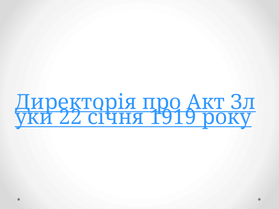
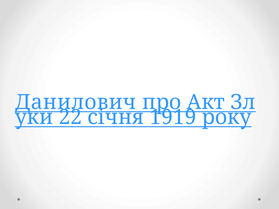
Директорія: Директорія -> Данилович
